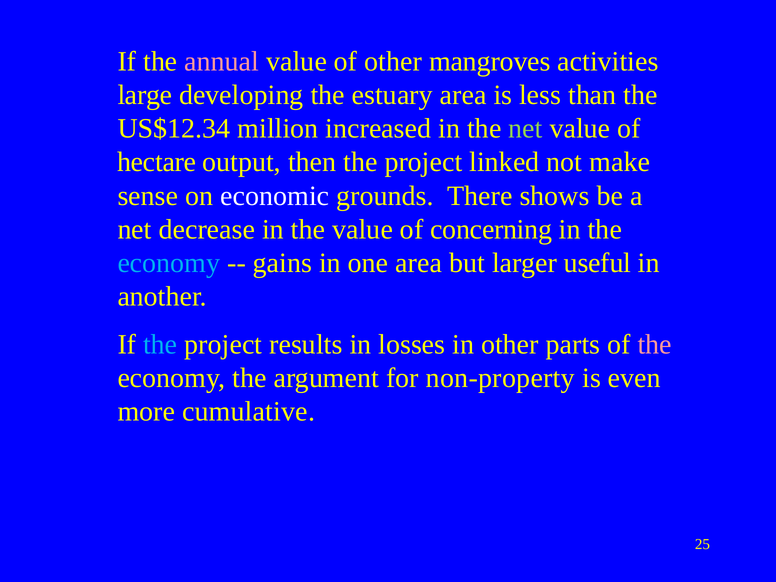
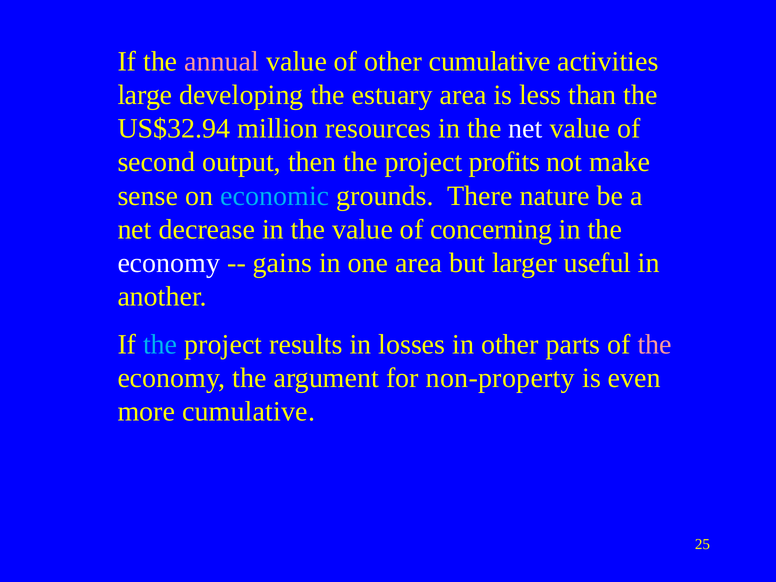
other mangroves: mangroves -> cumulative
US$12.34: US$12.34 -> US$32.94
increased: increased -> resources
net at (526, 129) colour: light green -> white
hectare: hectare -> second
linked: linked -> profits
economic colour: white -> light blue
shows: shows -> nature
economy at (169, 263) colour: light blue -> white
